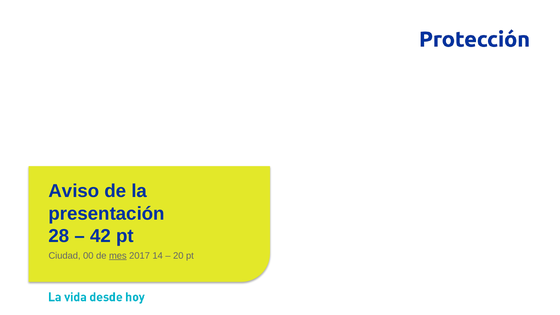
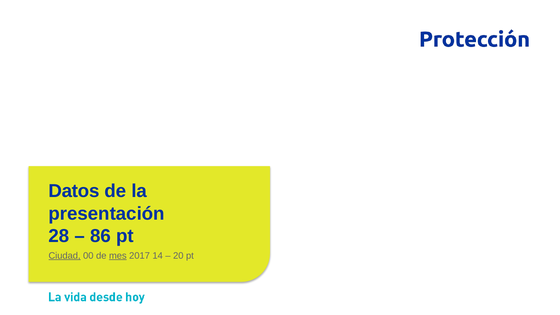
Aviso: Aviso -> Datos
42: 42 -> 86
Ciudad underline: none -> present
